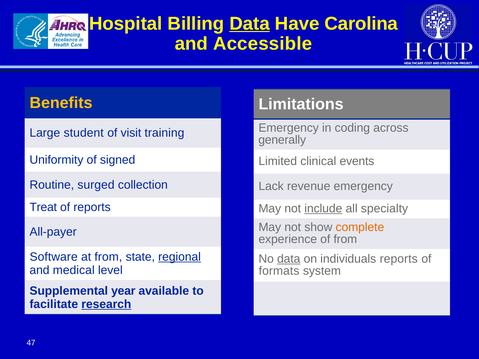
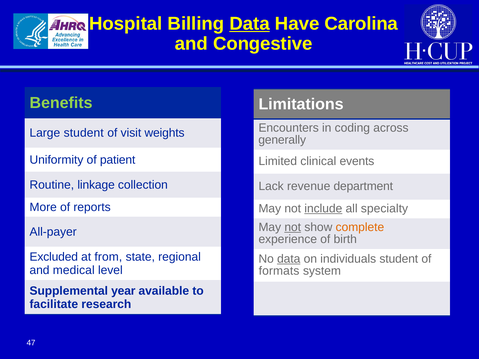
Accessible: Accessible -> Congestive
Benefits colour: yellow -> light green
Emergency at (289, 128): Emergency -> Encounters
training: training -> weights
signed: signed -> patient
surged: surged -> linkage
revenue emergency: emergency -> department
Treat: Treat -> More
not at (293, 227) underline: none -> present
of from: from -> birth
Software: Software -> Excluded
regional underline: present -> none
individuals reports: reports -> student
research underline: present -> none
